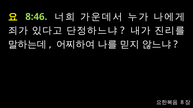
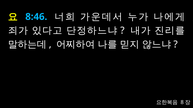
8:46 colour: light green -> light blue
